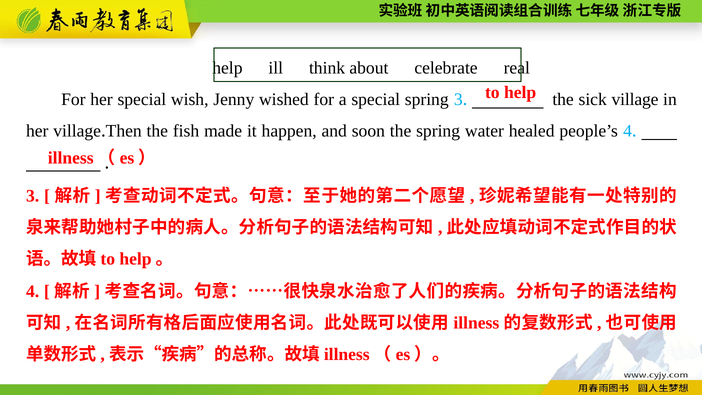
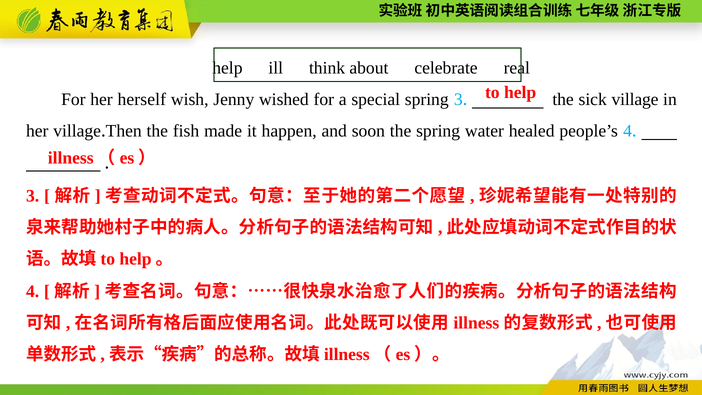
her special: special -> herself
